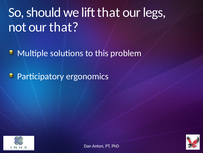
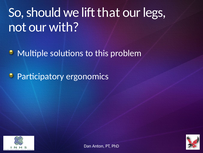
our that: that -> with
